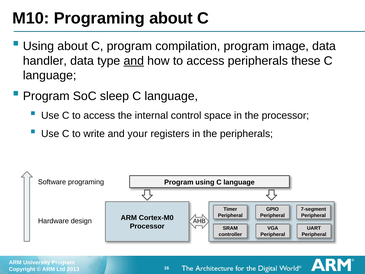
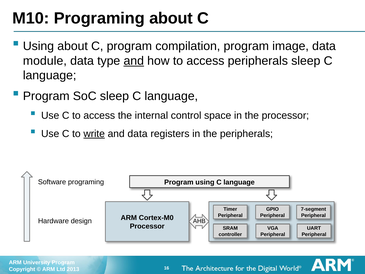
handler: handler -> module
peripherals these: these -> sleep
write underline: none -> present
and your: your -> data
